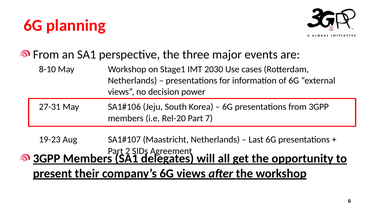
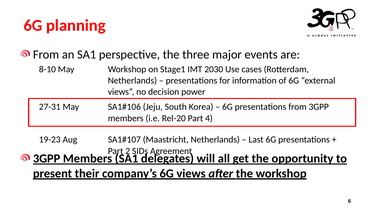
7: 7 -> 4
